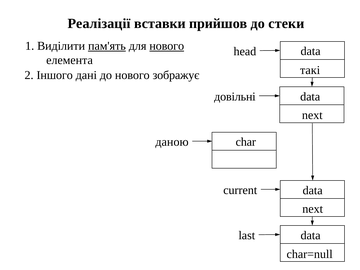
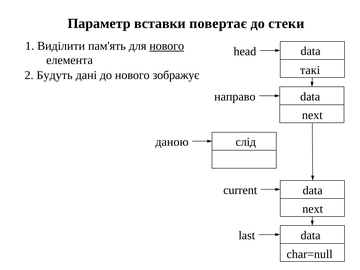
Реалізації: Реалізації -> Параметр
прийшов: прийшов -> повертає
пам'ять underline: present -> none
Іншого: Іншого -> Будуть
довільні: довільні -> направо
char: char -> слід
